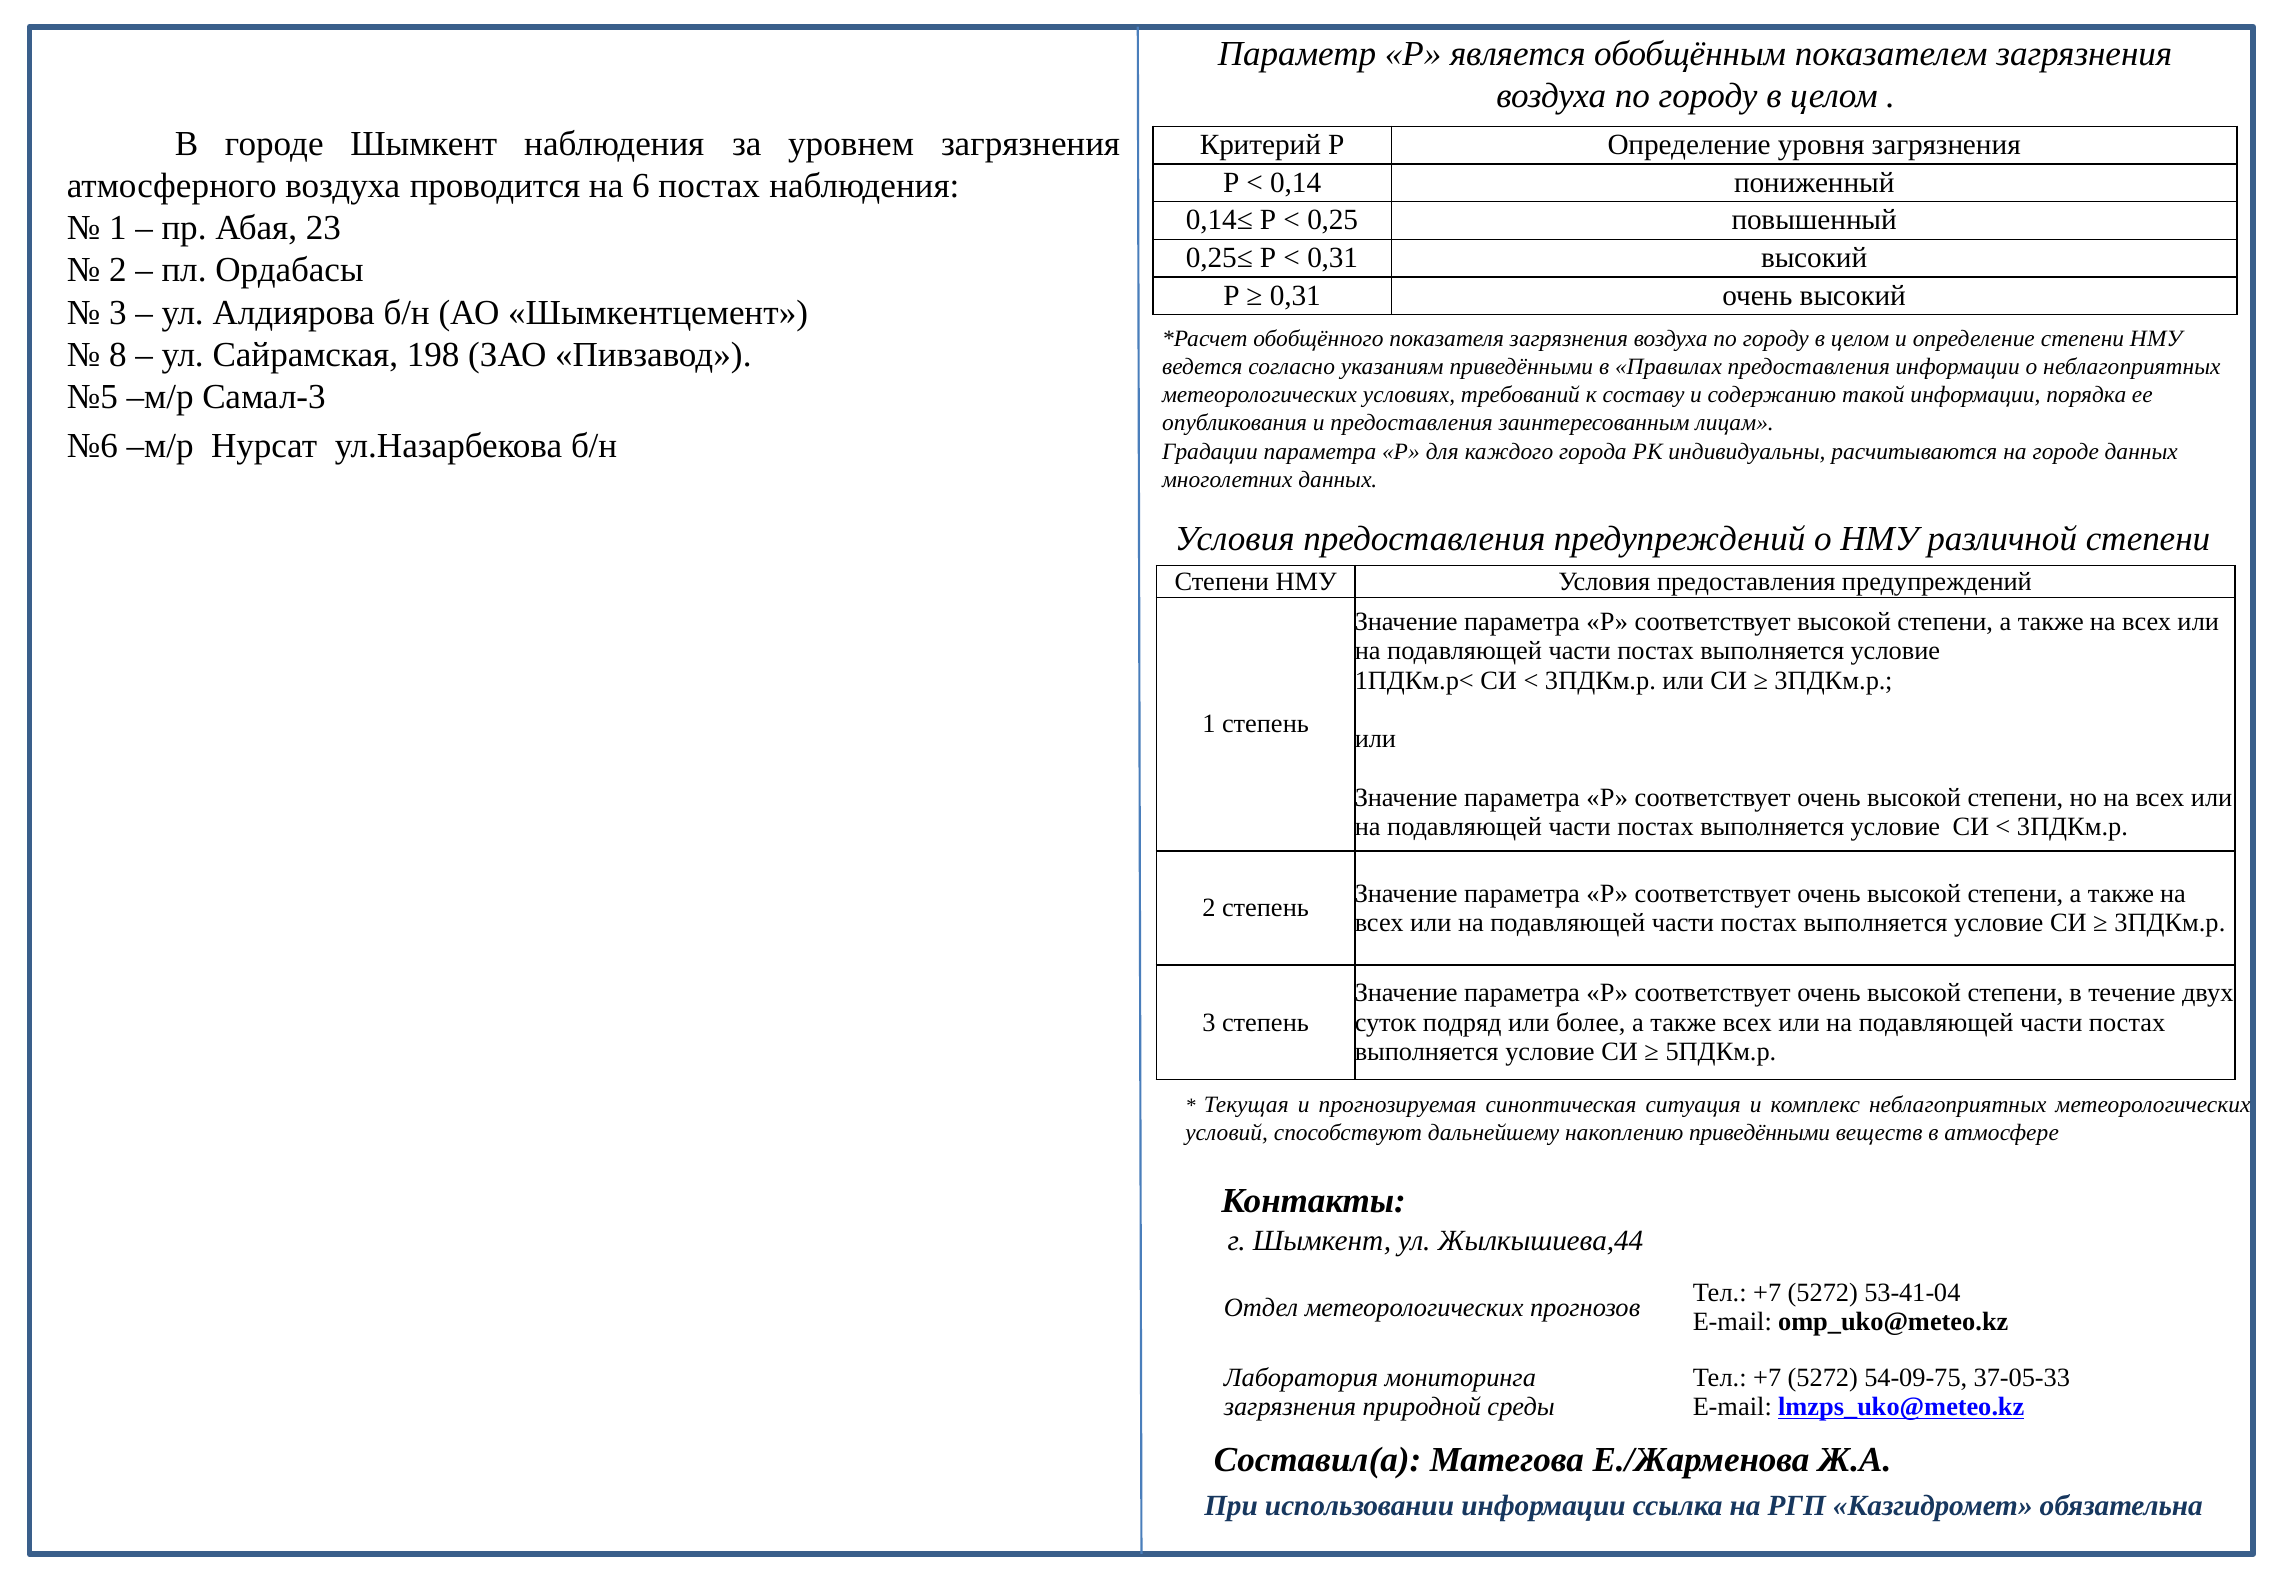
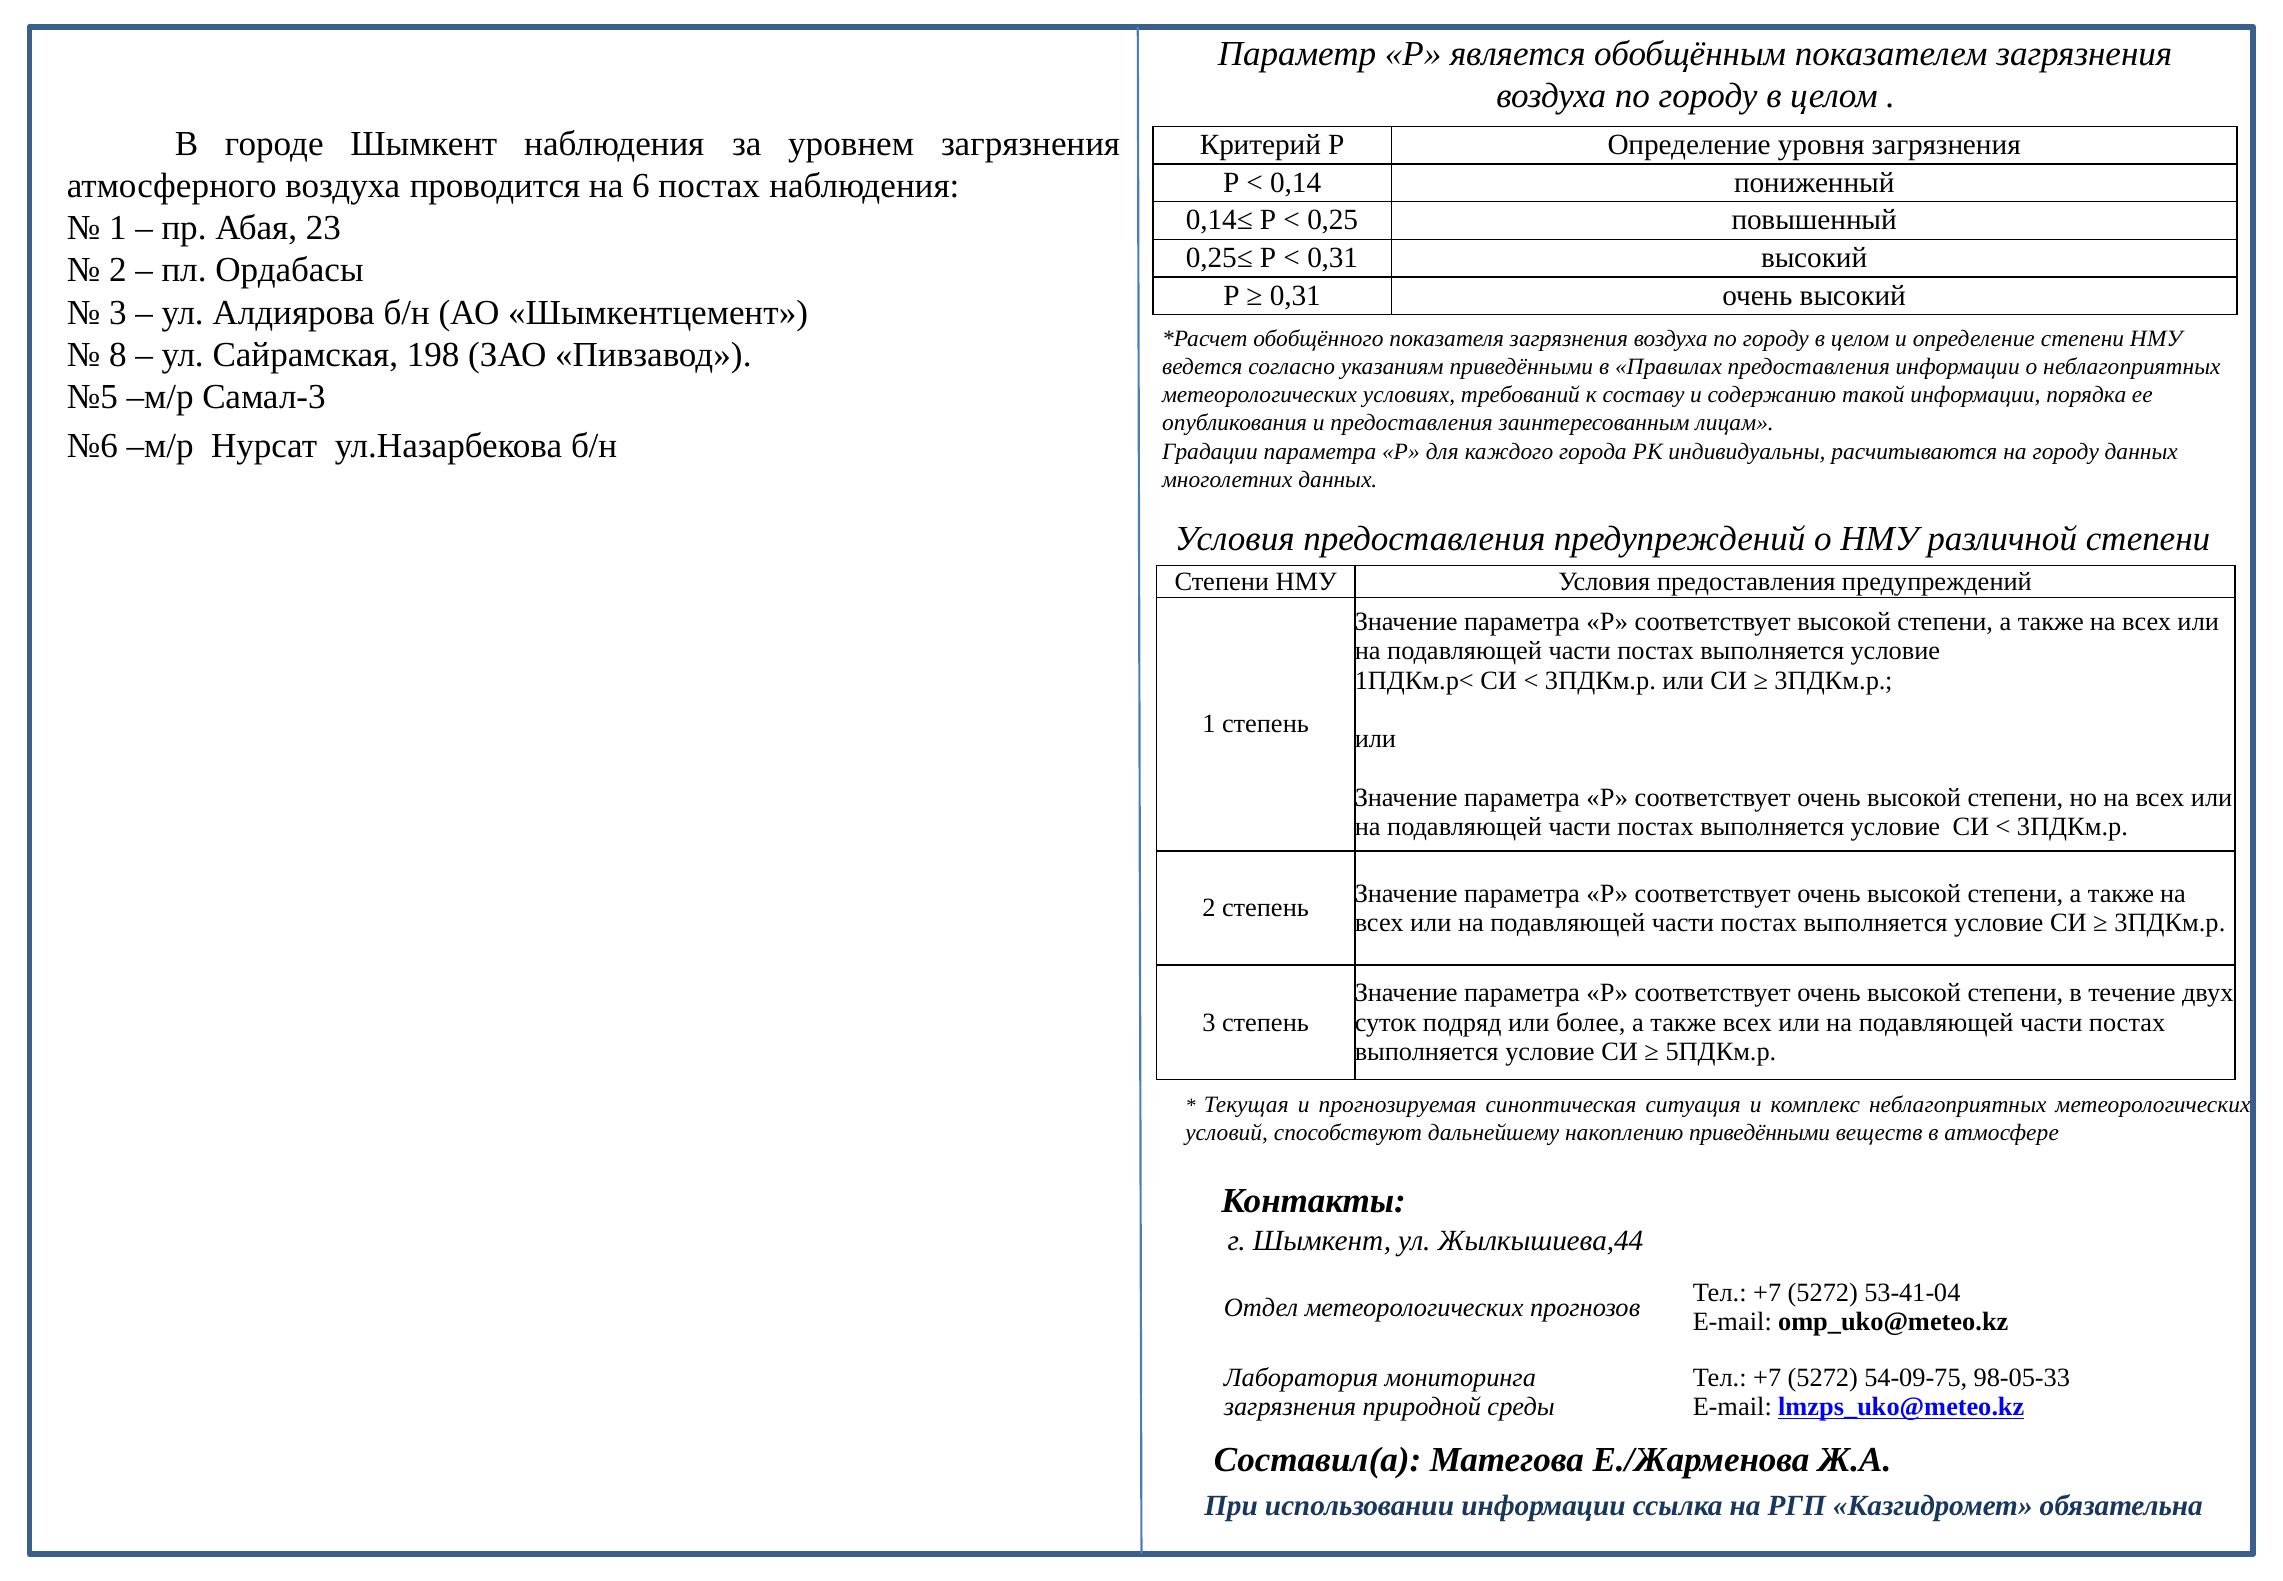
на городе: городе -> городу
37-05-33: 37-05-33 -> 98-05-33
